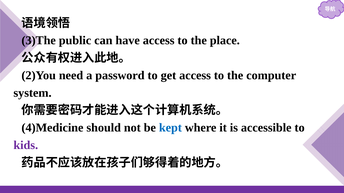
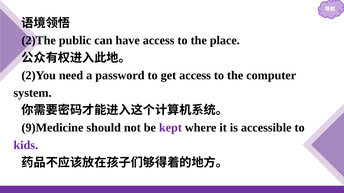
3)The: 3)The -> 2)The
4)Medicine: 4)Medicine -> 9)Medicine
kept colour: blue -> purple
